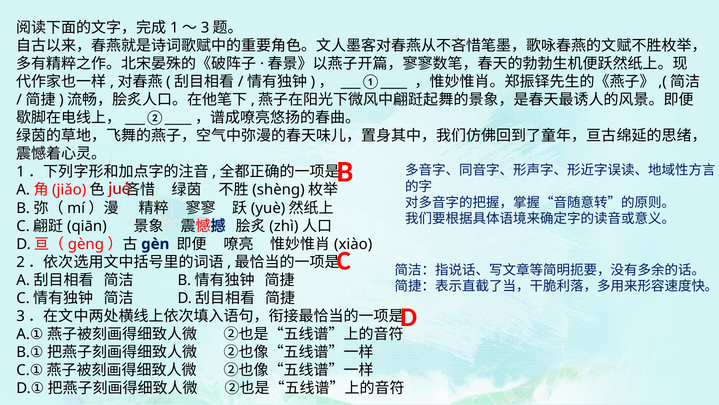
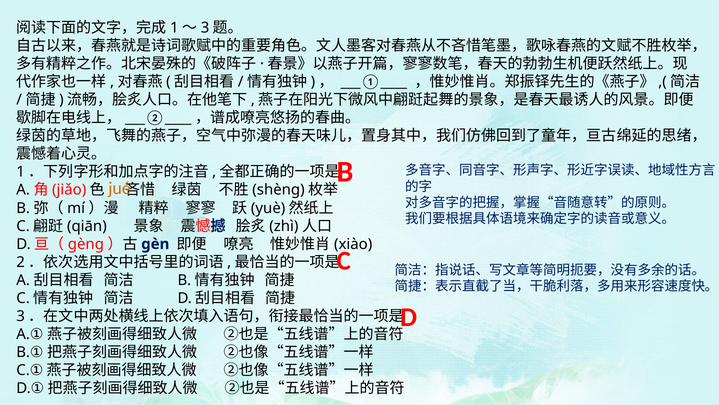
jué colour: red -> orange
